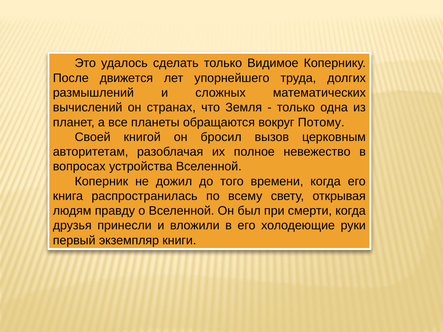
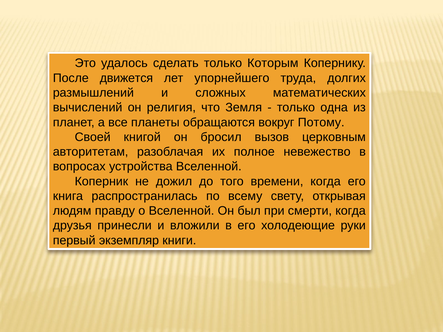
Видимое: Видимое -> Которым
странах: странах -> религия
